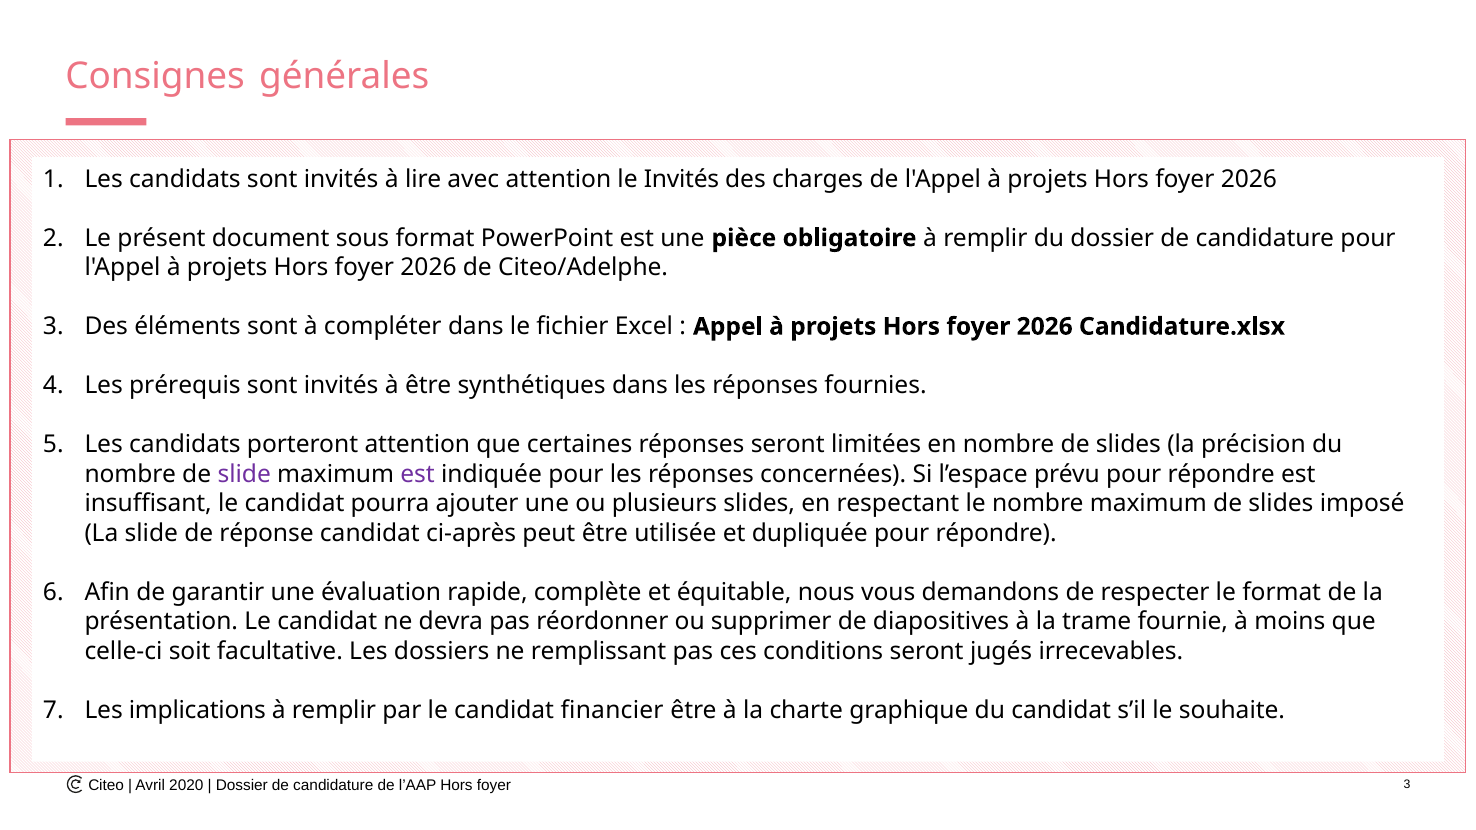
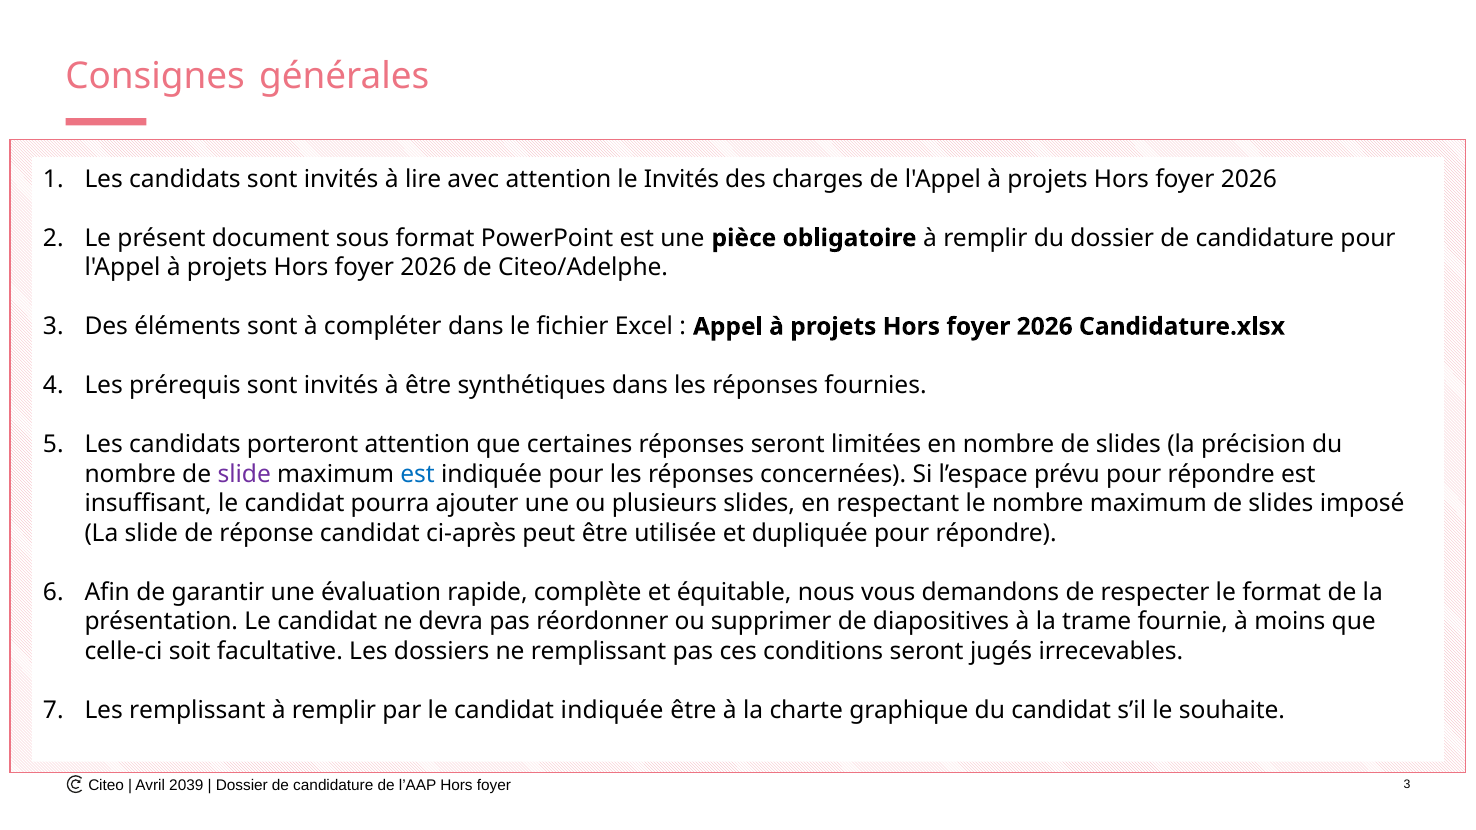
est at (418, 474) colour: purple -> blue
Les implications: implications -> remplissant
candidat financier: financier -> indiquée
2020: 2020 -> 2039
